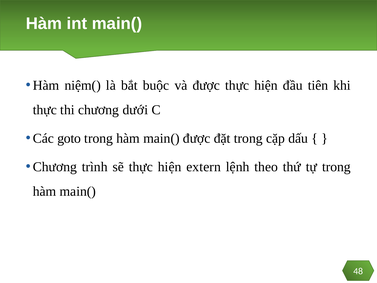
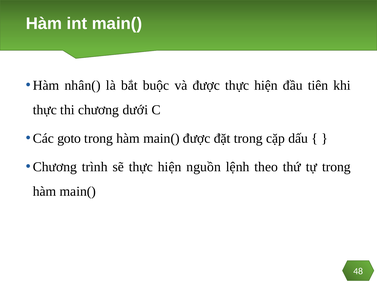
niệm(: niệm( -> nhân(
extern: extern -> nguồn
